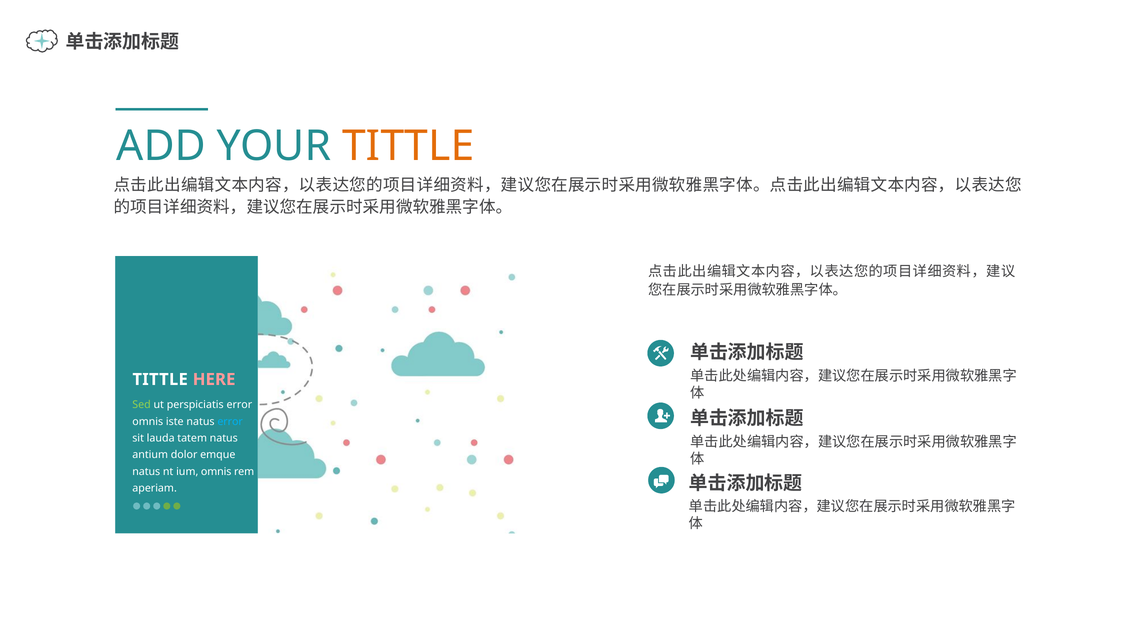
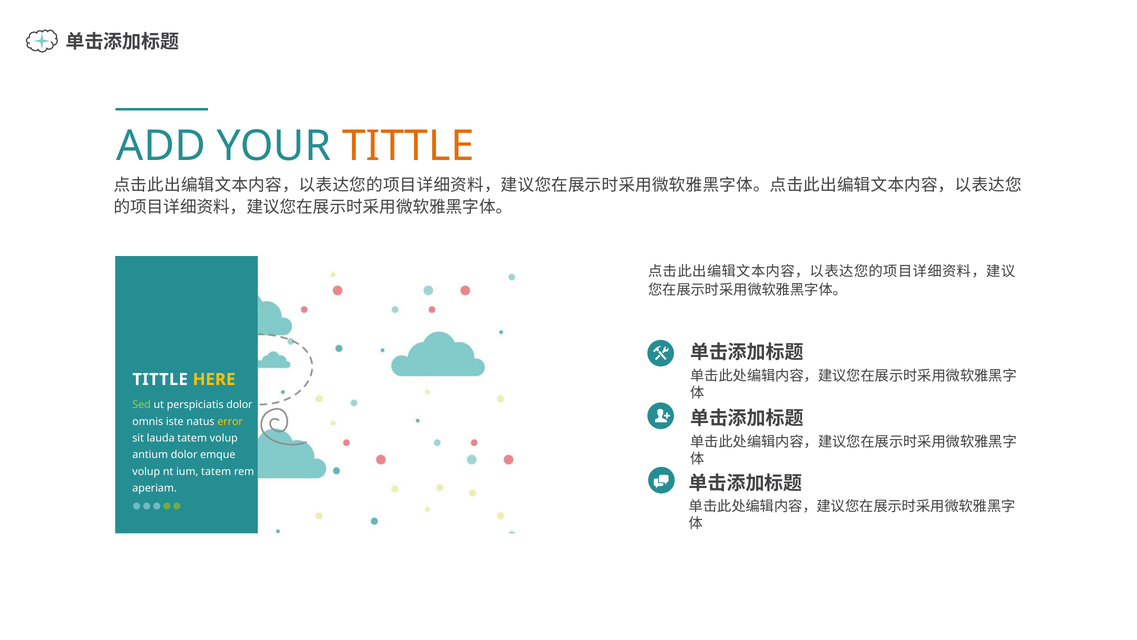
HERE colour: pink -> yellow
perspiciatis error: error -> dolor
error at (230, 421) colour: light blue -> yellow
tatem natus: natus -> volup
natus at (146, 471): natus -> volup
ium omnis: omnis -> tatem
